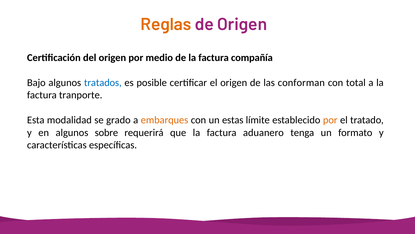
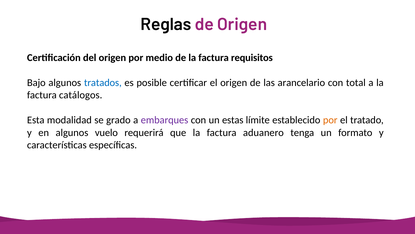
Reglas colour: orange -> black
compañía: compañía -> requisitos
conforman: conforman -> arancelario
tranporte: tranporte -> catálogos
embarques colour: orange -> purple
sobre: sobre -> vuelo
